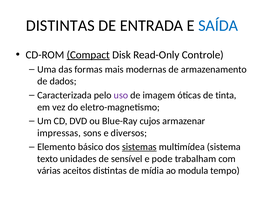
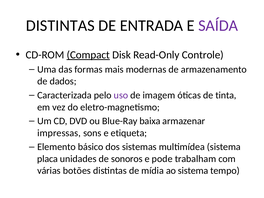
SAÍDA colour: blue -> purple
cujos: cujos -> baixa
diversos: diversos -> etiqueta
sistemas underline: present -> none
texto: texto -> placa
sensível: sensível -> sonoros
aceitos: aceitos -> botões
ao modula: modula -> sistema
